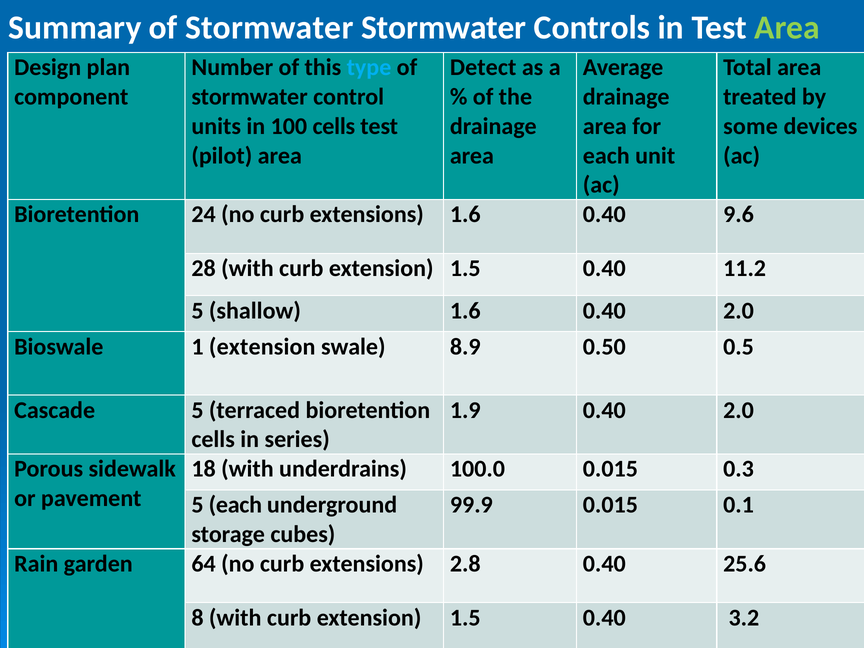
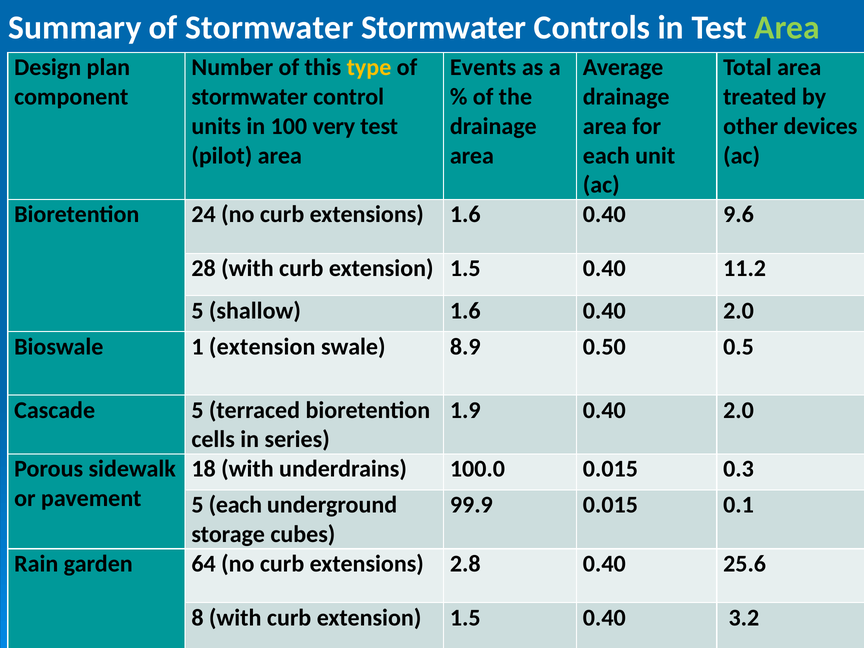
type colour: light blue -> yellow
Detect: Detect -> Events
100 cells: cells -> very
some: some -> other
